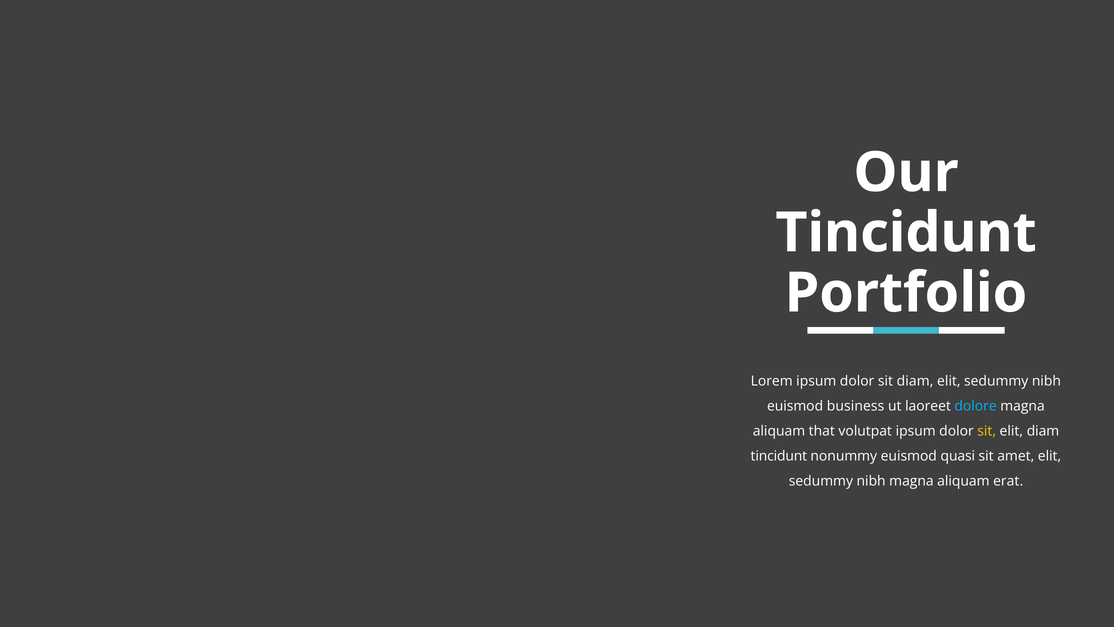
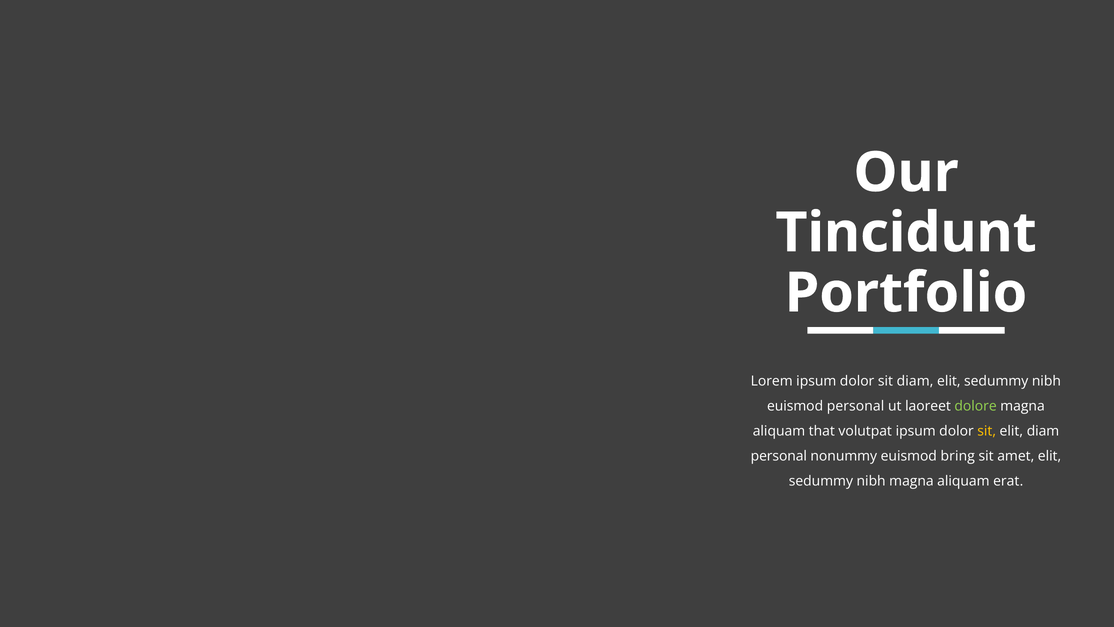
euismod business: business -> personal
dolore colour: light blue -> light green
tincidunt at (779, 456): tincidunt -> personal
quasi: quasi -> bring
